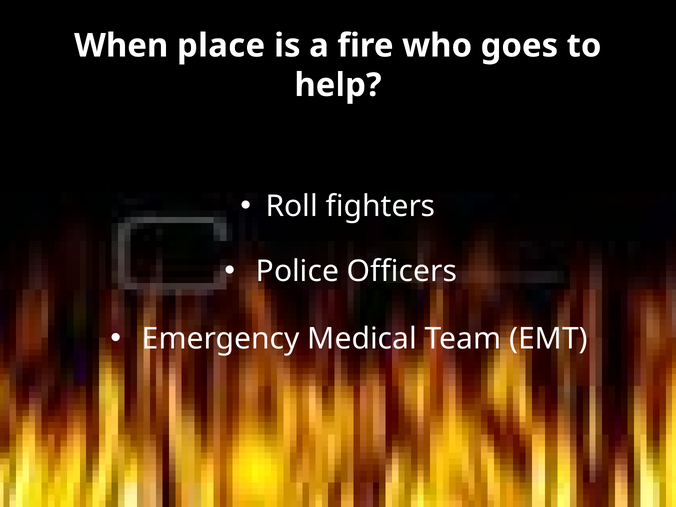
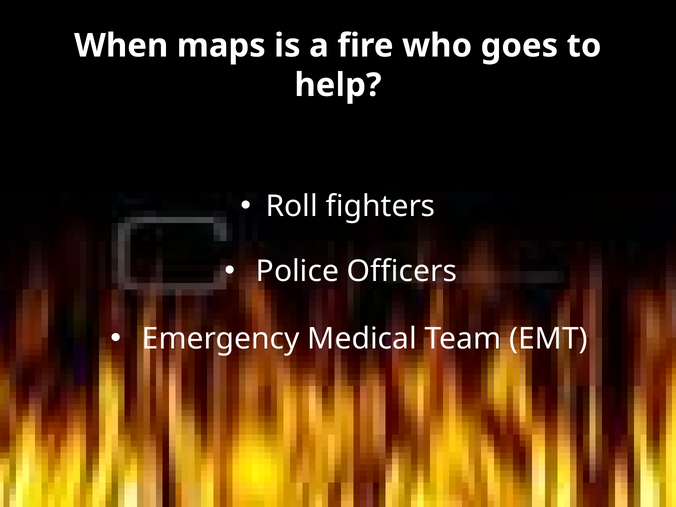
place: place -> maps
